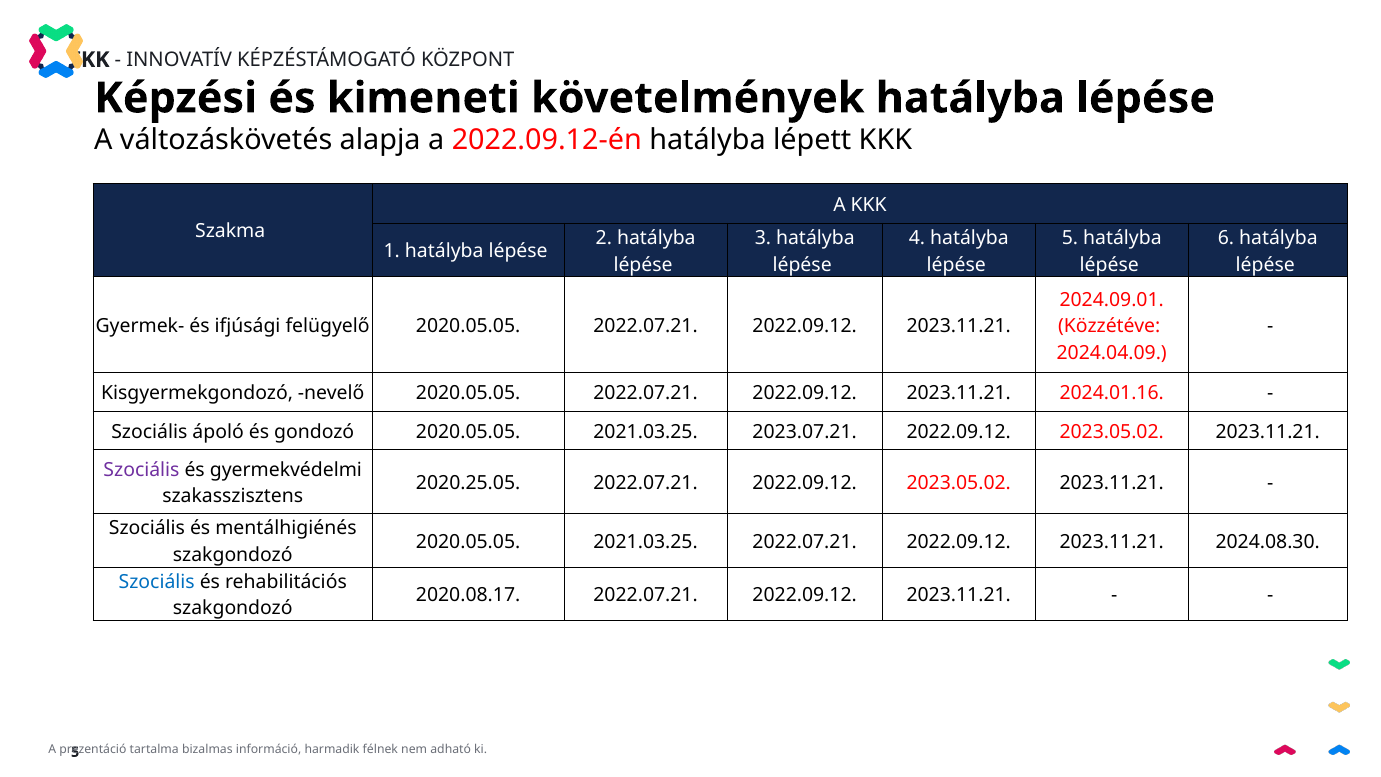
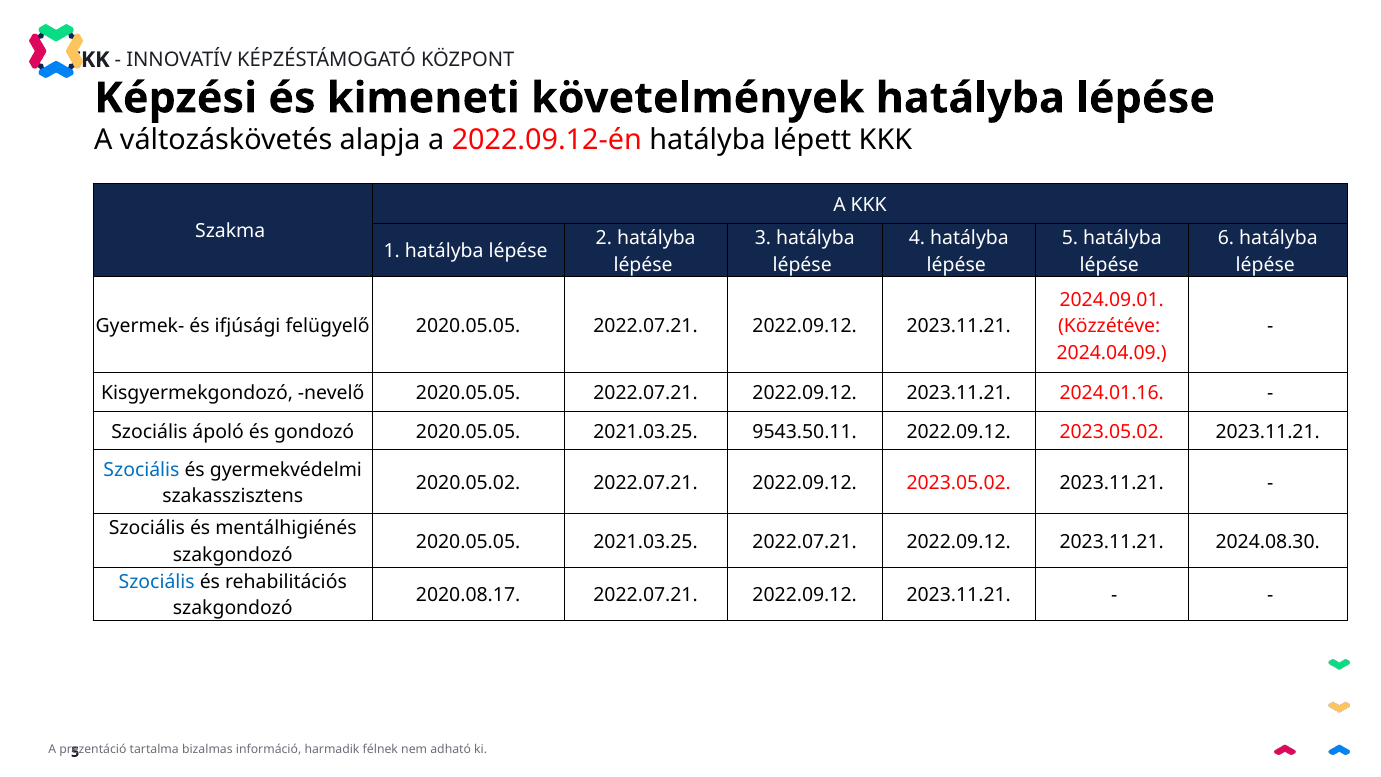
2023.07.21: 2023.07.21 -> 9543.50.11
Szociális at (142, 470) colour: purple -> blue
2020.25.05: 2020.25.05 -> 2020.05.02
